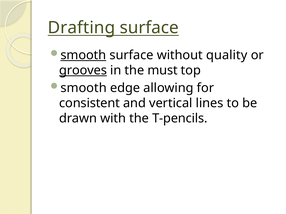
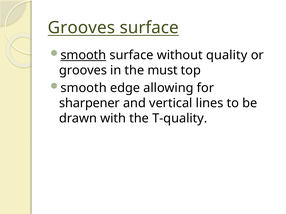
Drafting at (81, 28): Drafting -> Grooves
grooves at (83, 70) underline: present -> none
consistent: consistent -> sharpener
T-pencils: T-pencils -> T-quality
